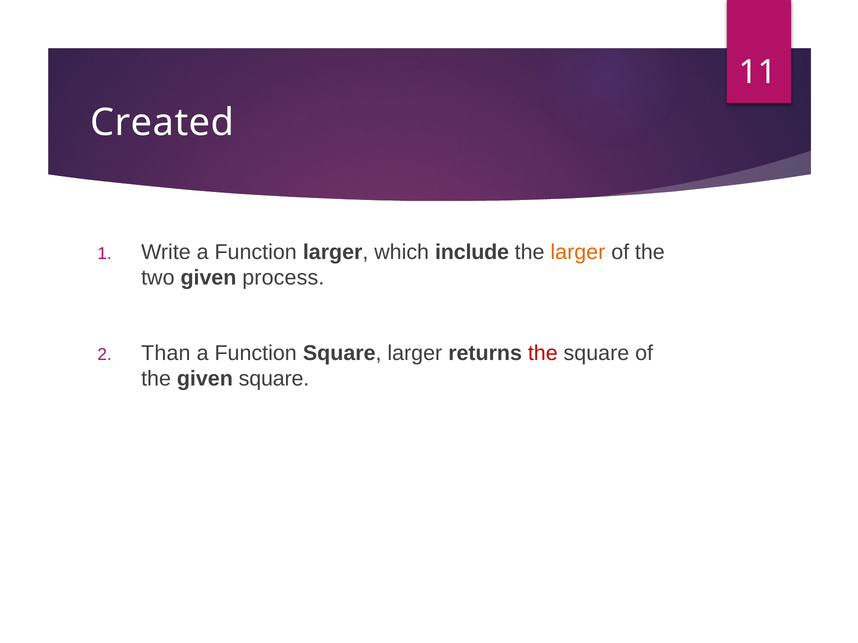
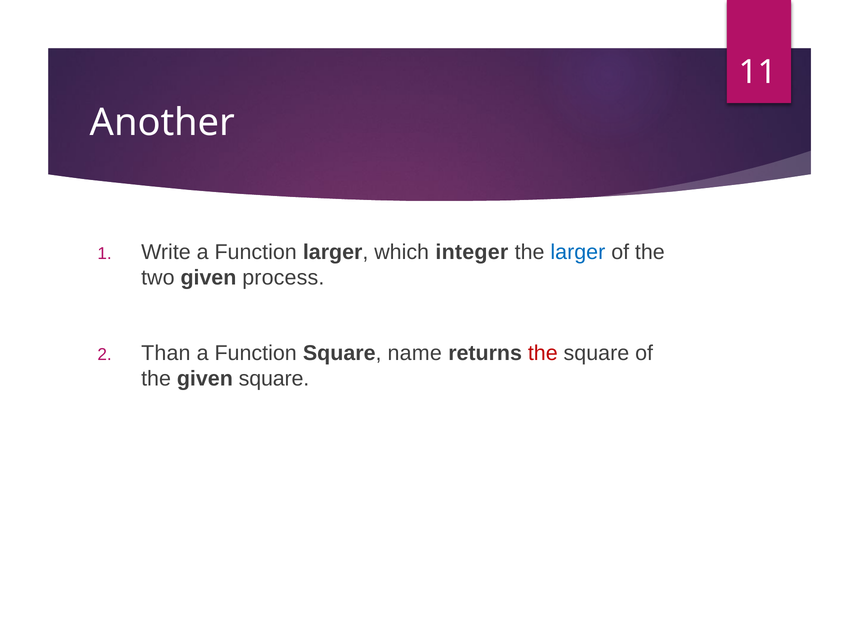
Created: Created -> Another
include: include -> integer
larger at (578, 252) colour: orange -> blue
Square larger: larger -> name
